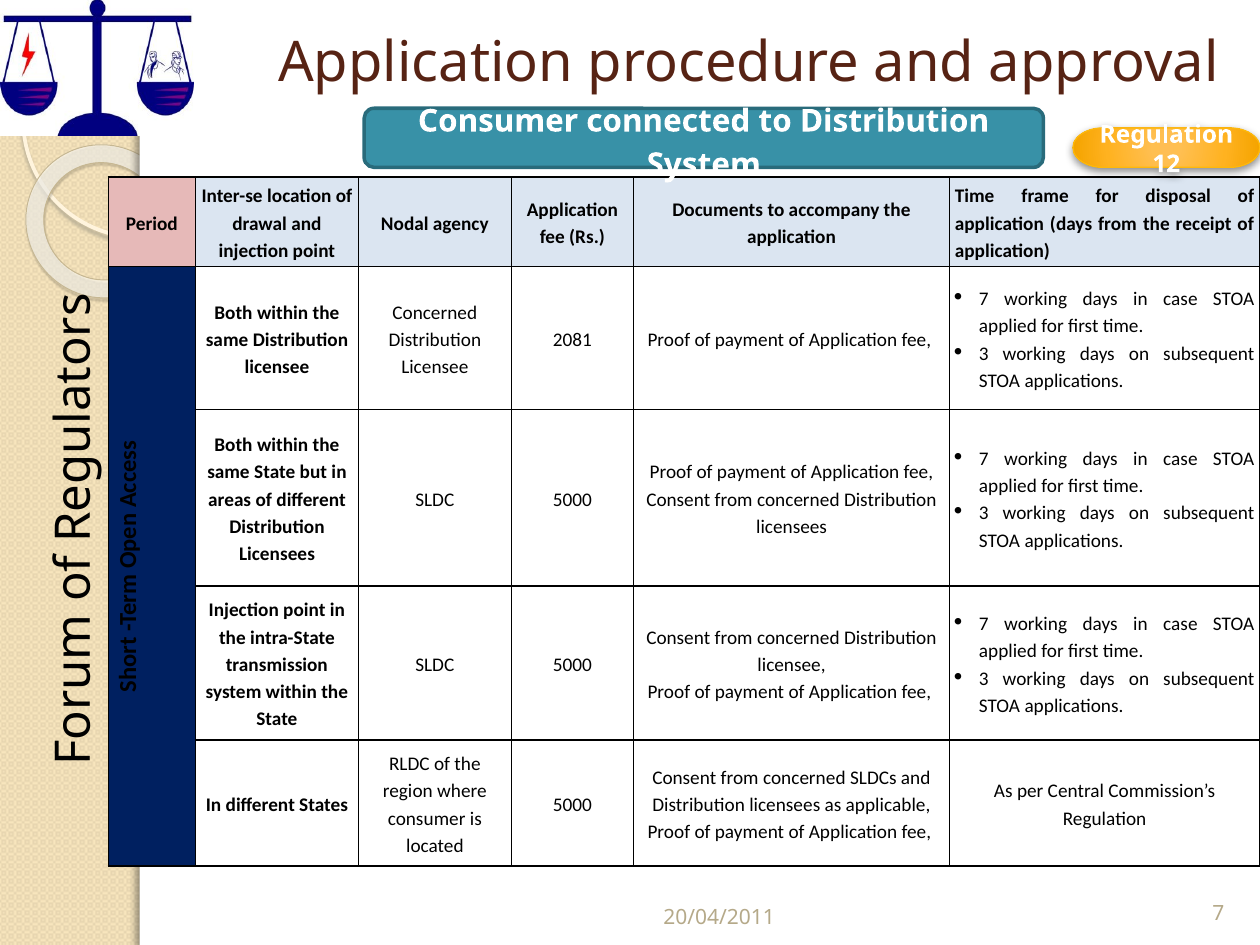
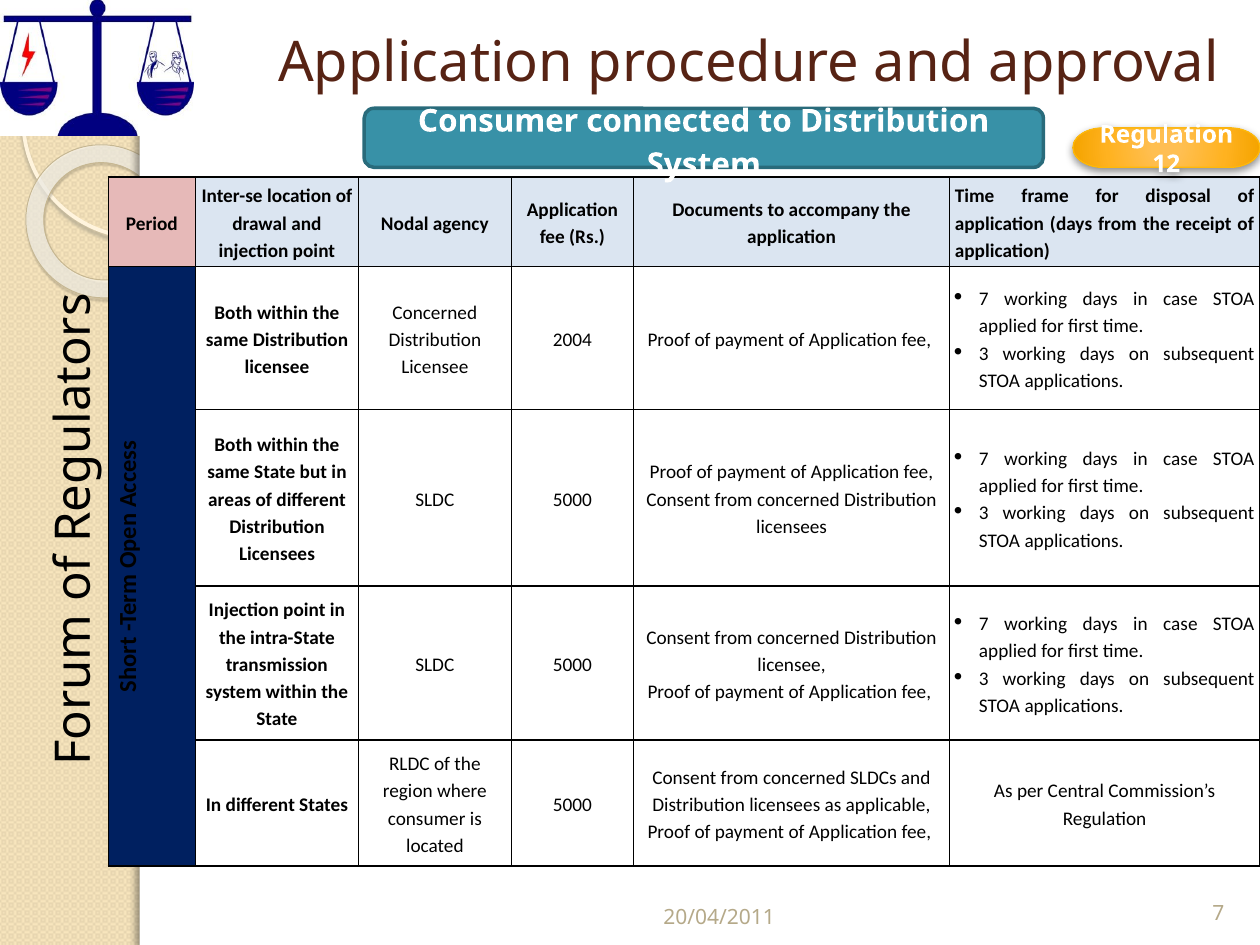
2081: 2081 -> 2004
